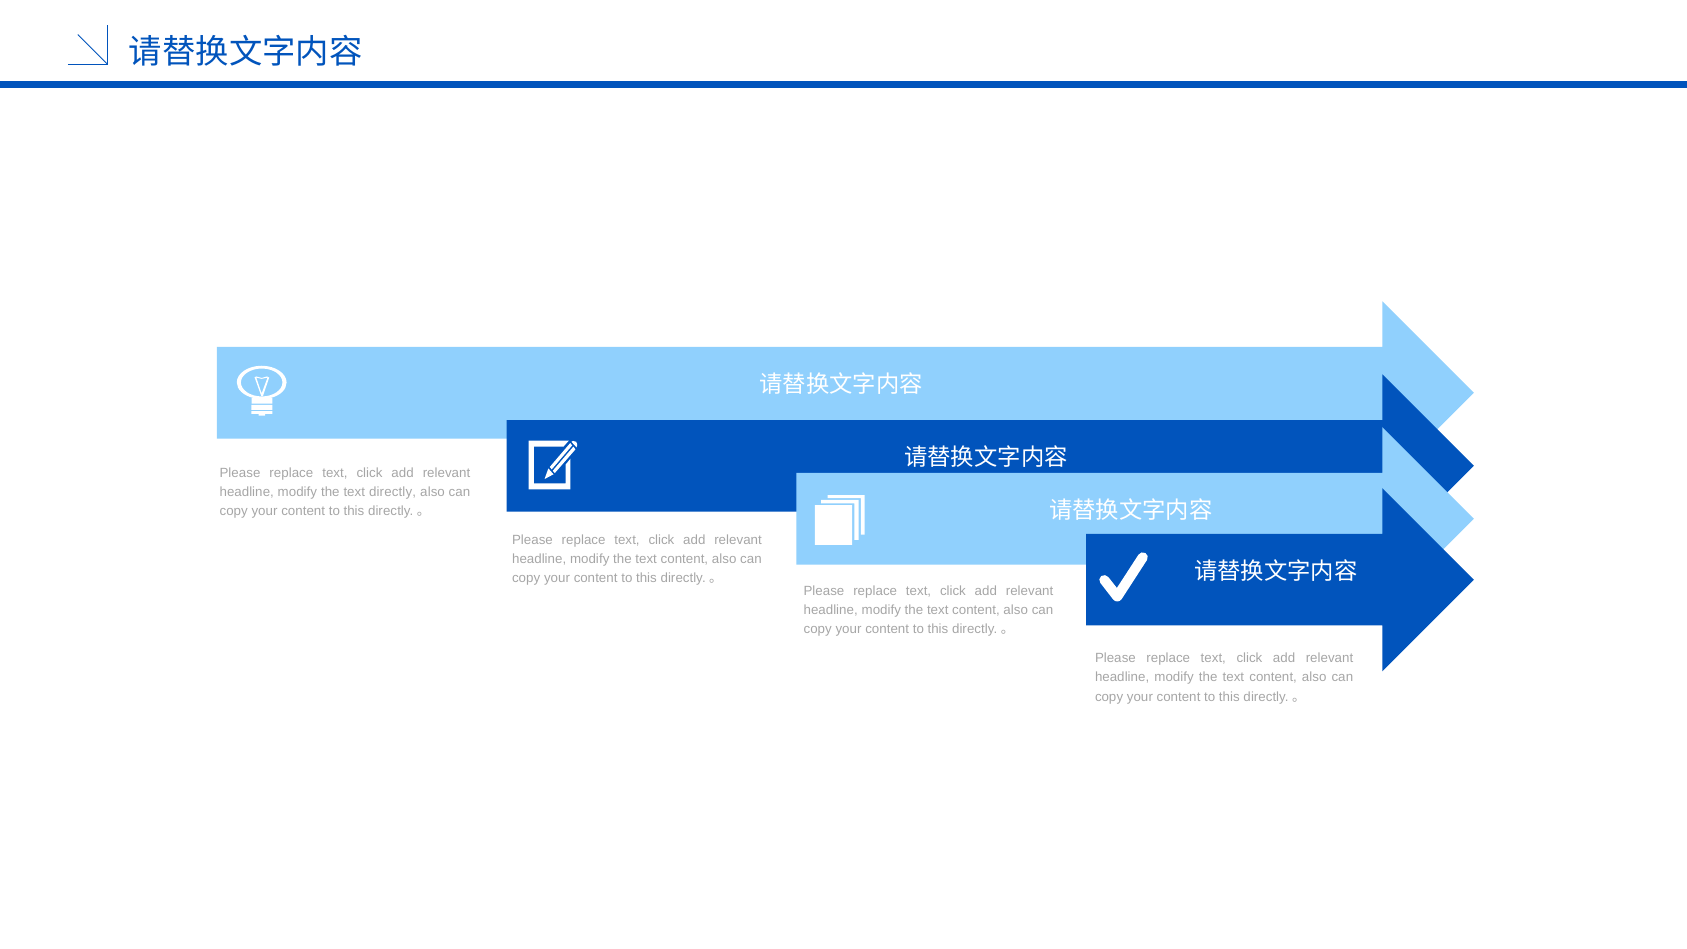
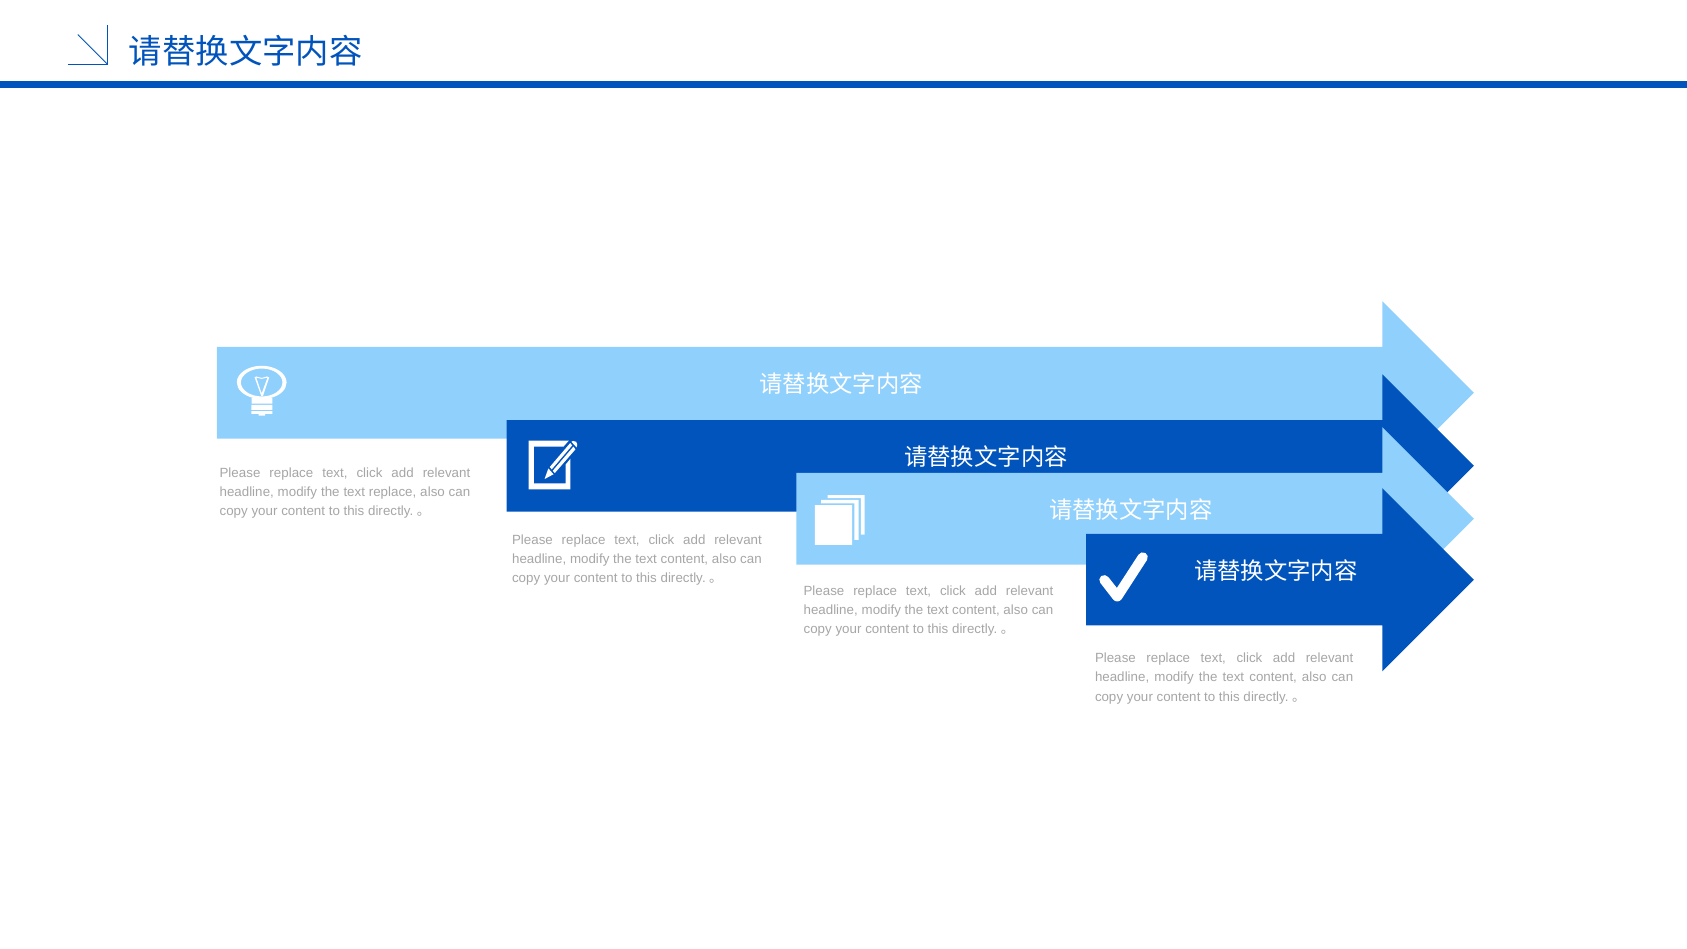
text directly: directly -> replace
